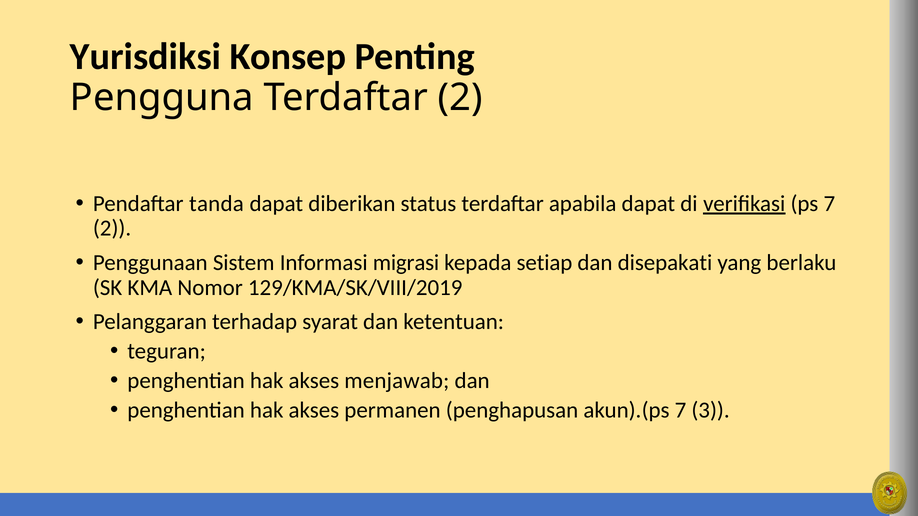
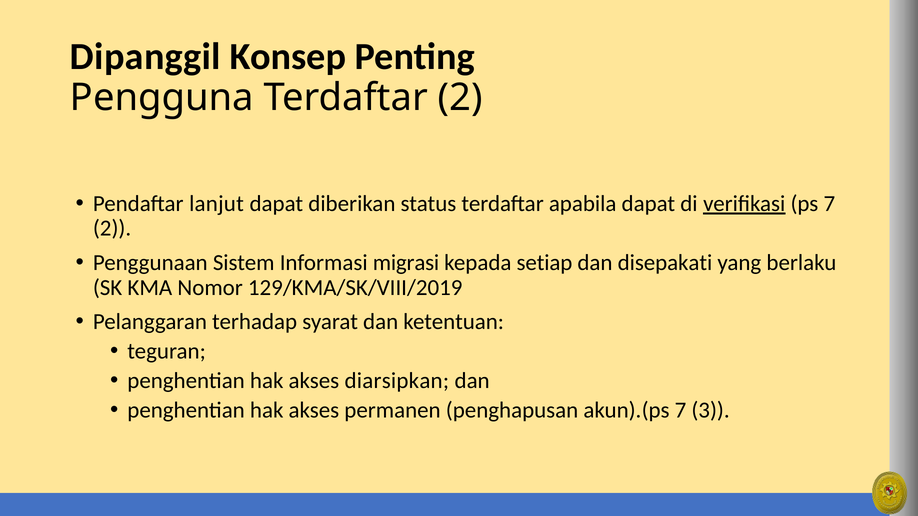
Yurisdiksi: Yurisdiksi -> Dipanggil
tanda: tanda -> lanjut
menjawab: menjawab -> diarsipkan
